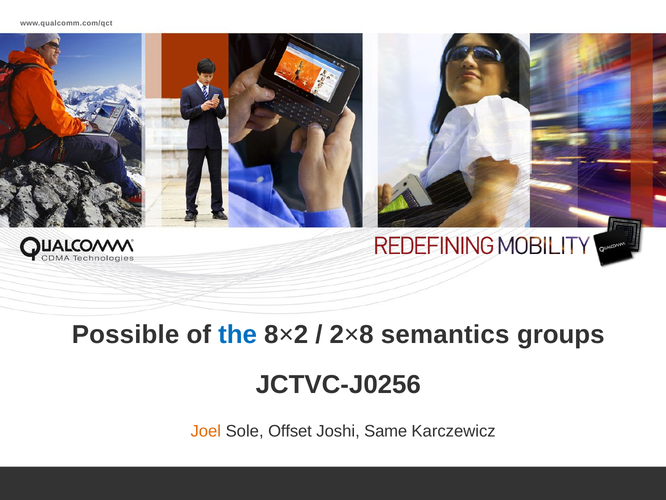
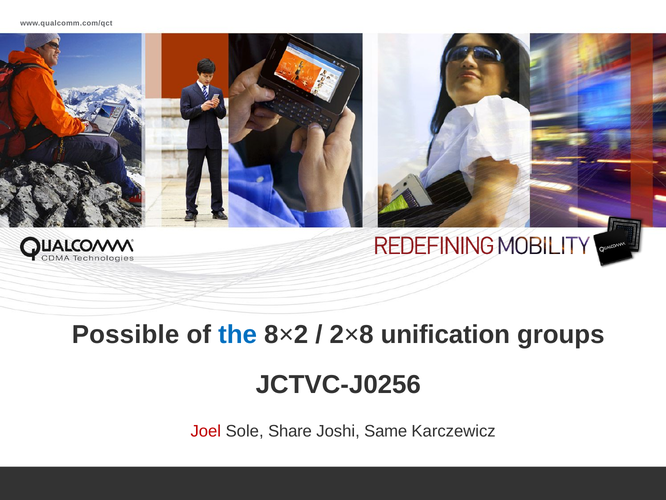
semantics: semantics -> unification
Joel colour: orange -> red
Offset: Offset -> Share
